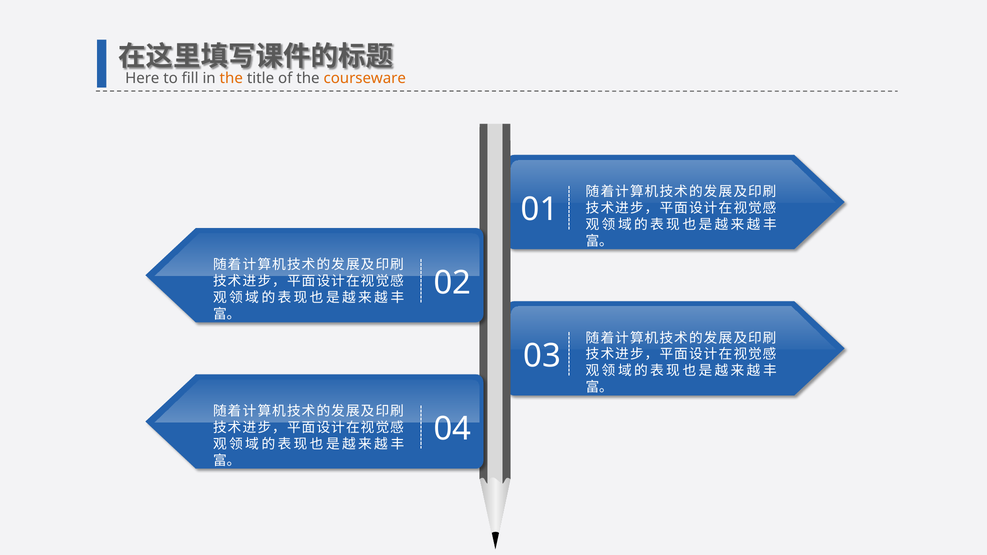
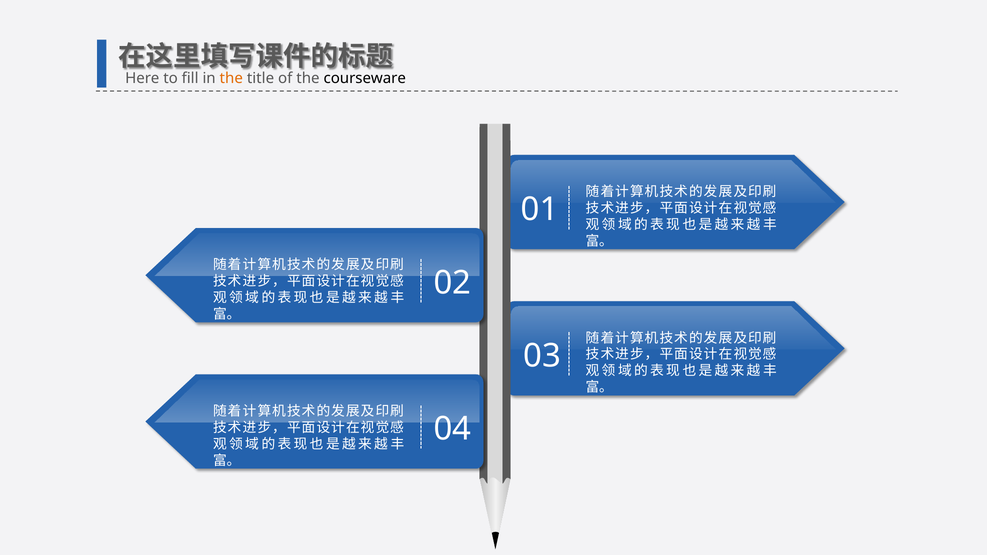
courseware colour: orange -> black
